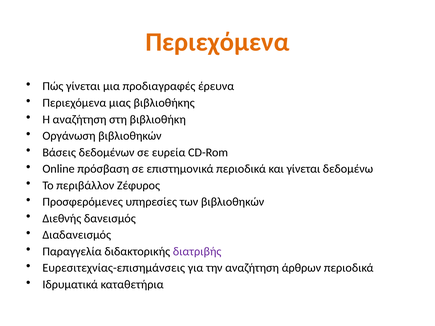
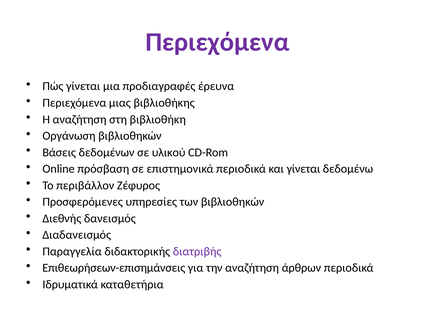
Περιεχόμενα at (217, 42) colour: orange -> purple
ευρεία: ευρεία -> υλικού
Ευρεσιτεχνίας-επισημάνσεις: Ευρεσιτεχνίας-επισημάνσεις -> Επιθεωρήσεων-επισημάνσεις
